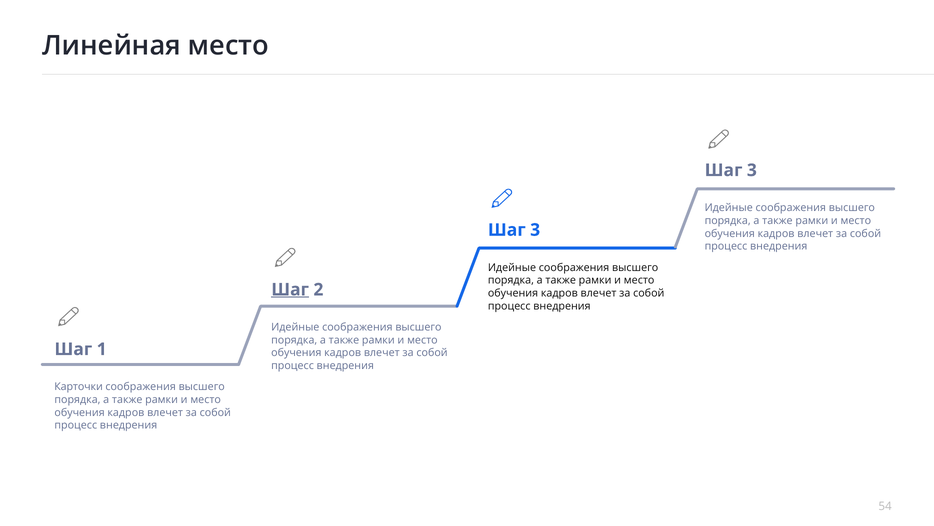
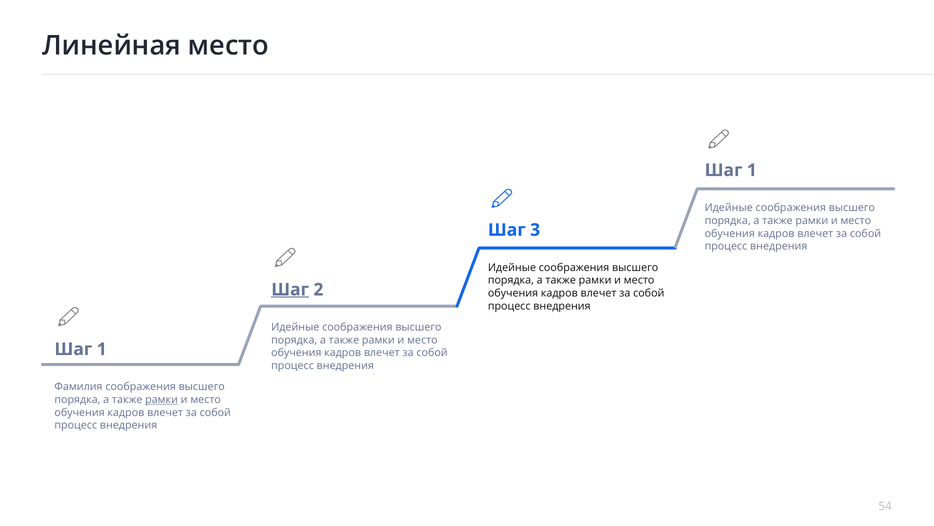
3 at (752, 170): 3 -> 1
Карточки: Карточки -> Фамилия
рамки at (162, 399) underline: none -> present
